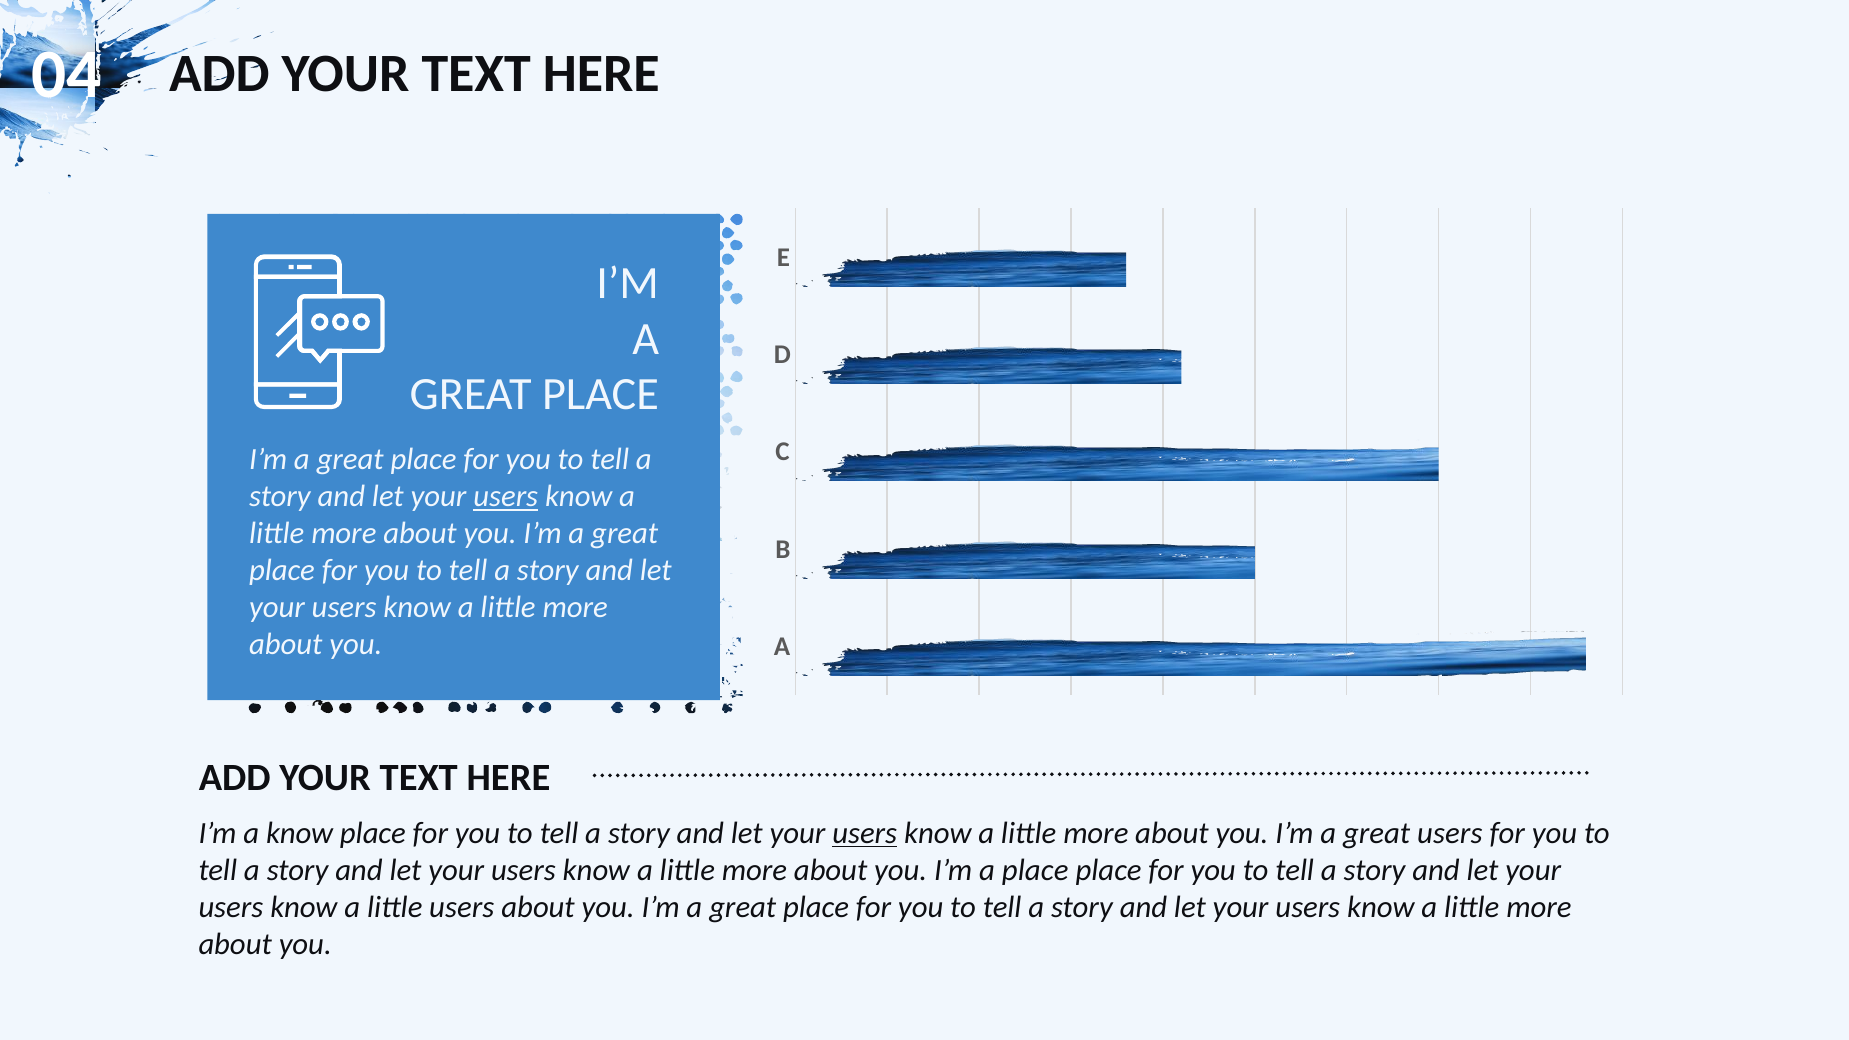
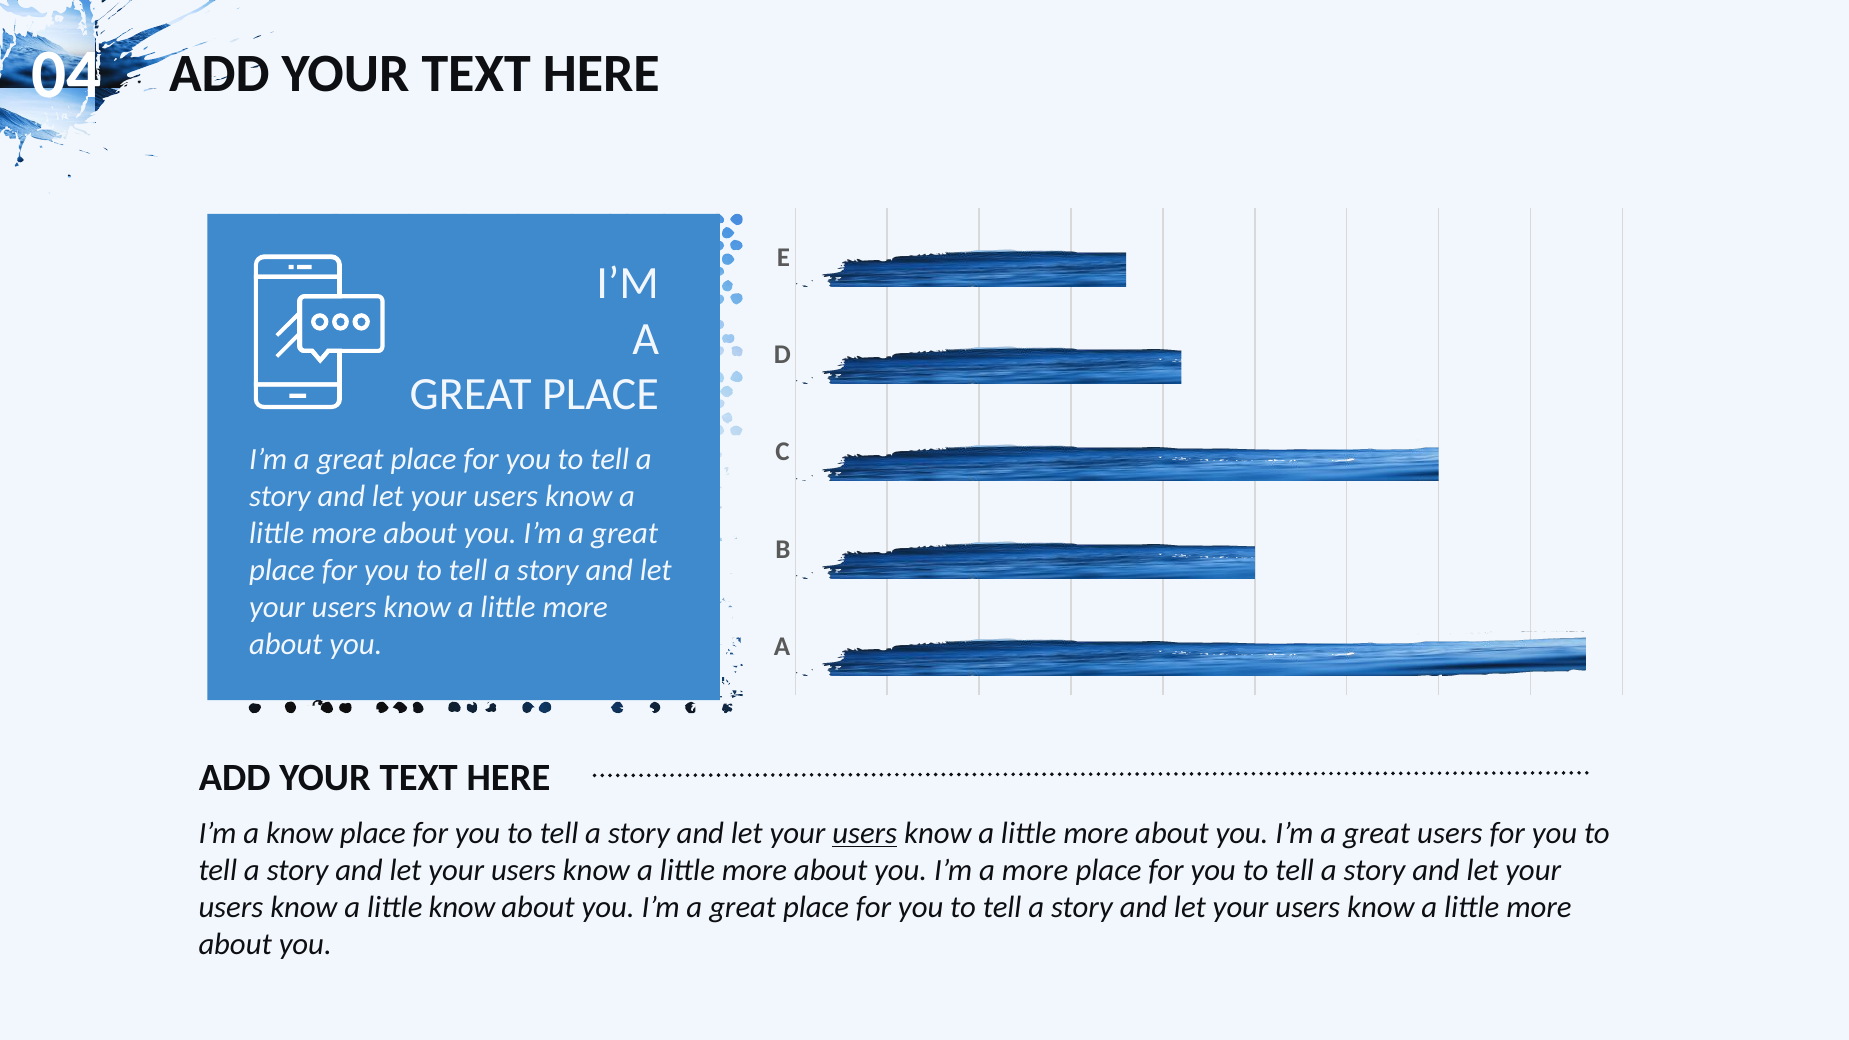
users at (506, 497) underline: present -> none
a place: place -> more
little users: users -> know
